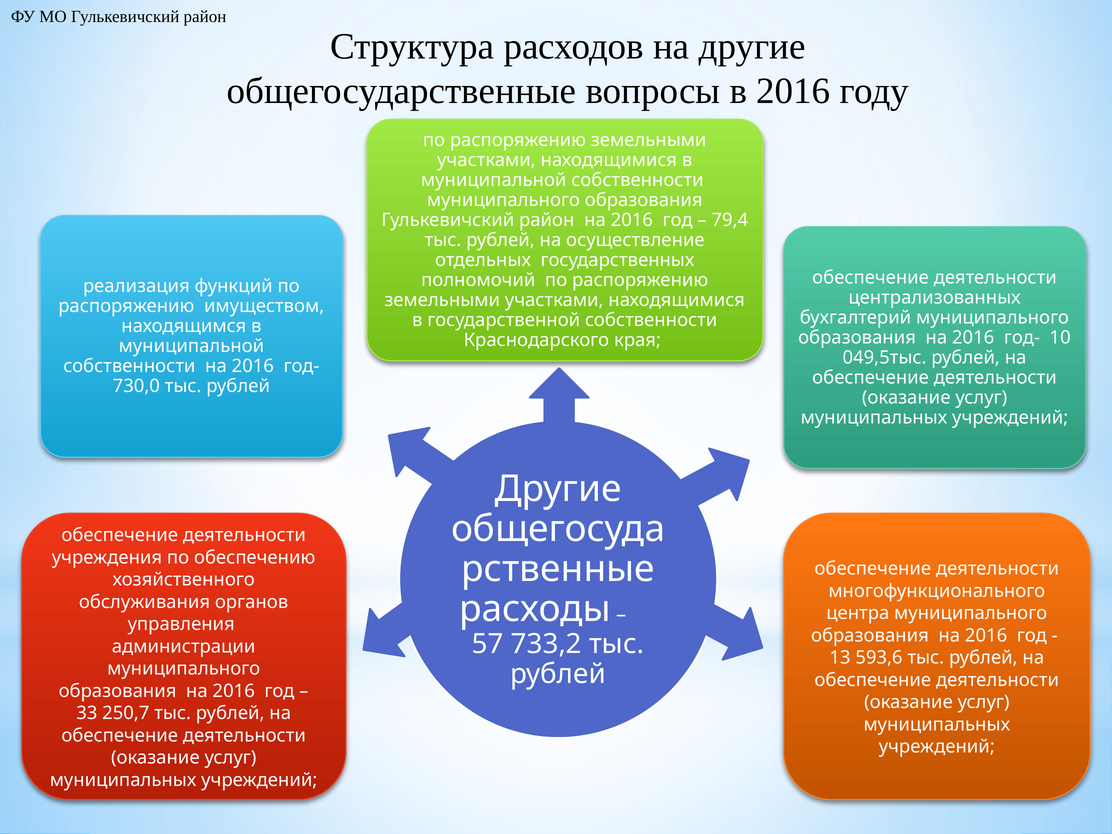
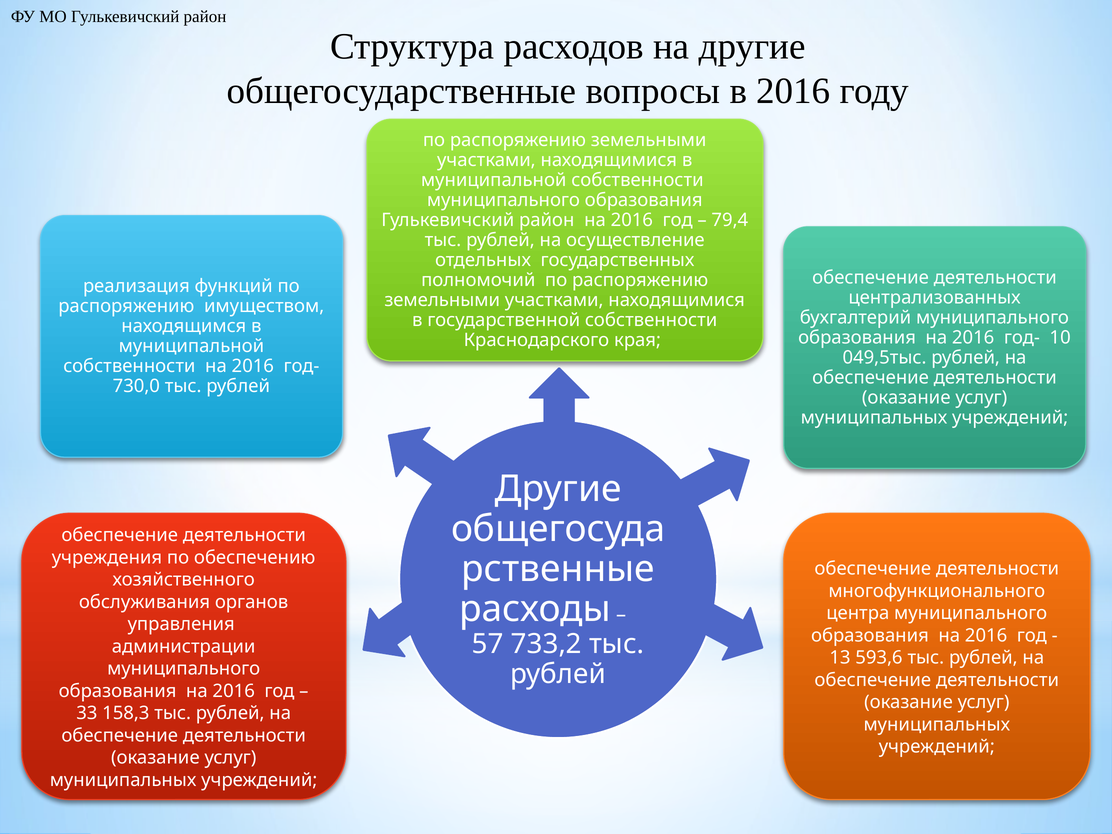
250,7: 250,7 -> 158,3
